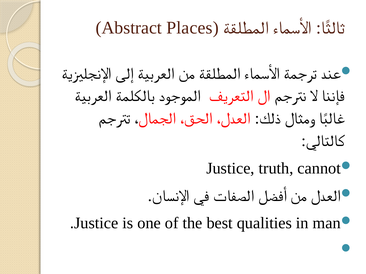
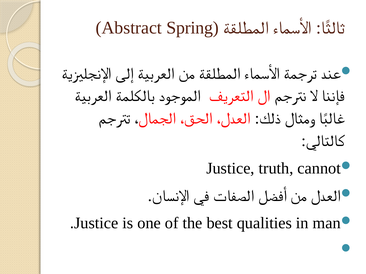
Places: Places -> Spring
